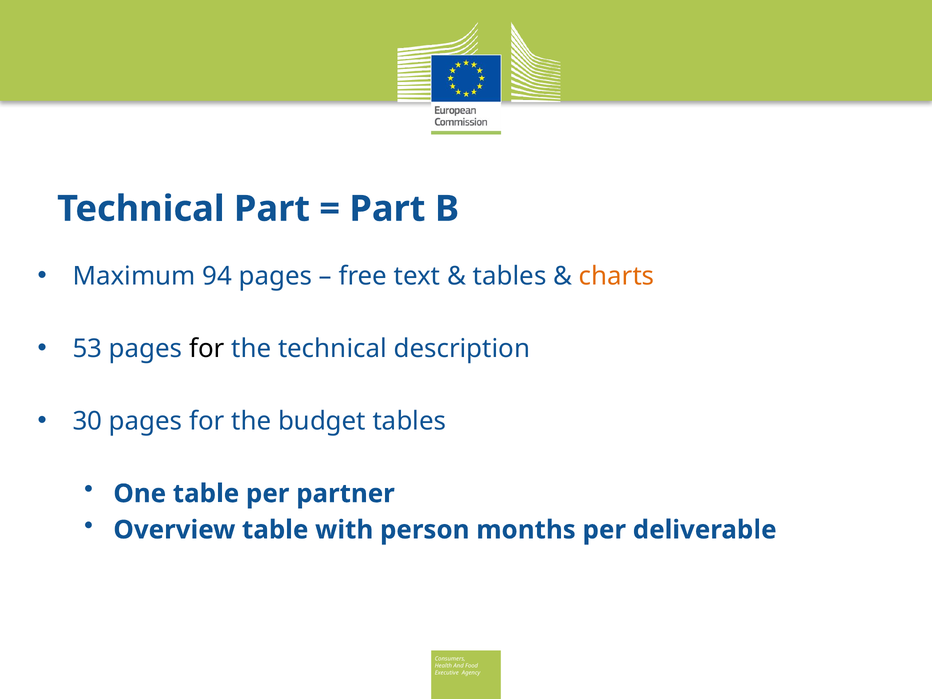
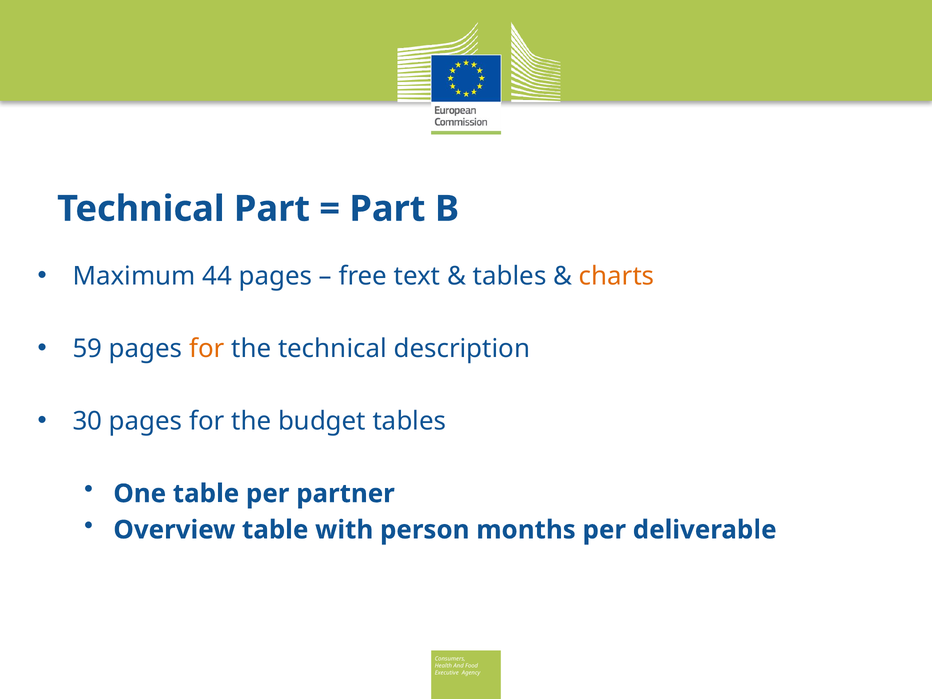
94: 94 -> 44
53: 53 -> 59
for at (207, 349) colour: black -> orange
